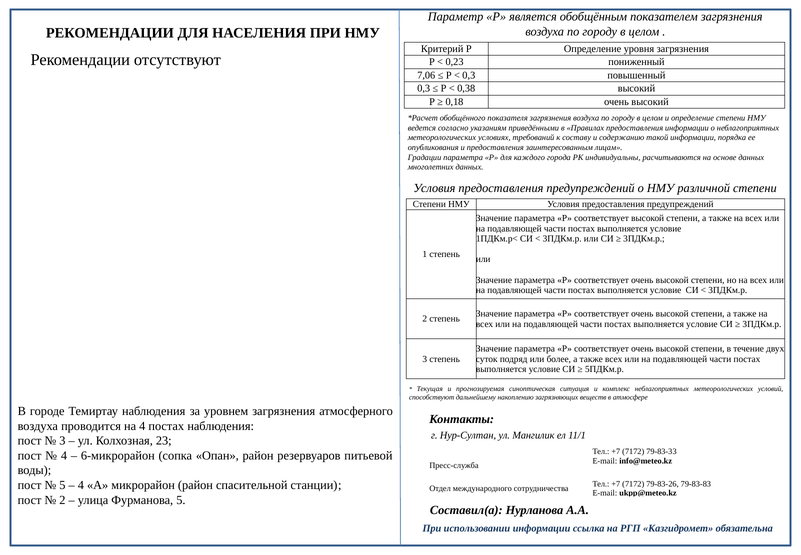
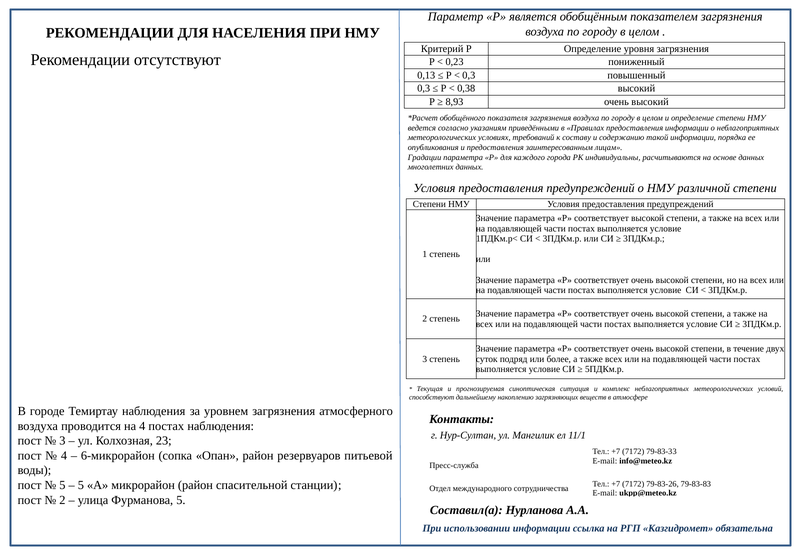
7,06: 7,06 -> 0,13
0,18: 0,18 -> 8,93
4 at (81, 485): 4 -> 5
